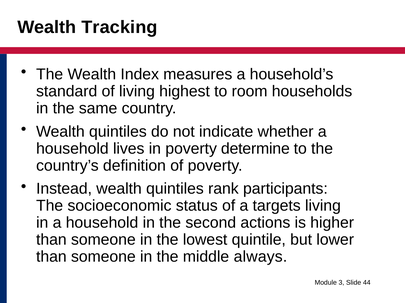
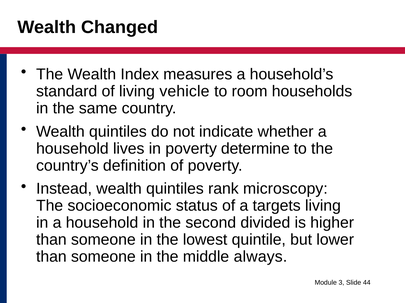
Tracking: Tracking -> Changed
highest: highest -> vehicle
participants: participants -> microscopy
actions: actions -> divided
